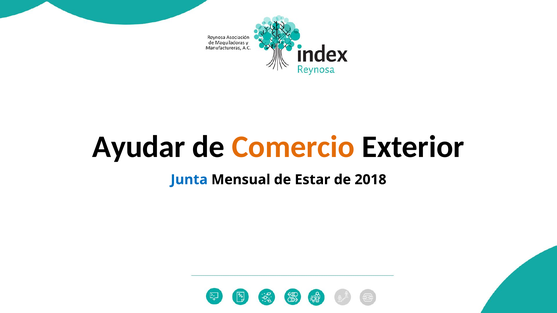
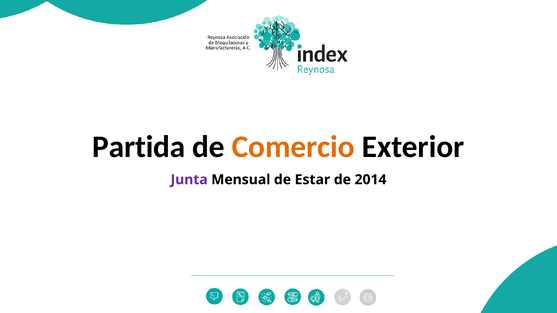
Ayudar: Ayudar -> Partida
Junta colour: blue -> purple
2018: 2018 -> 2014
